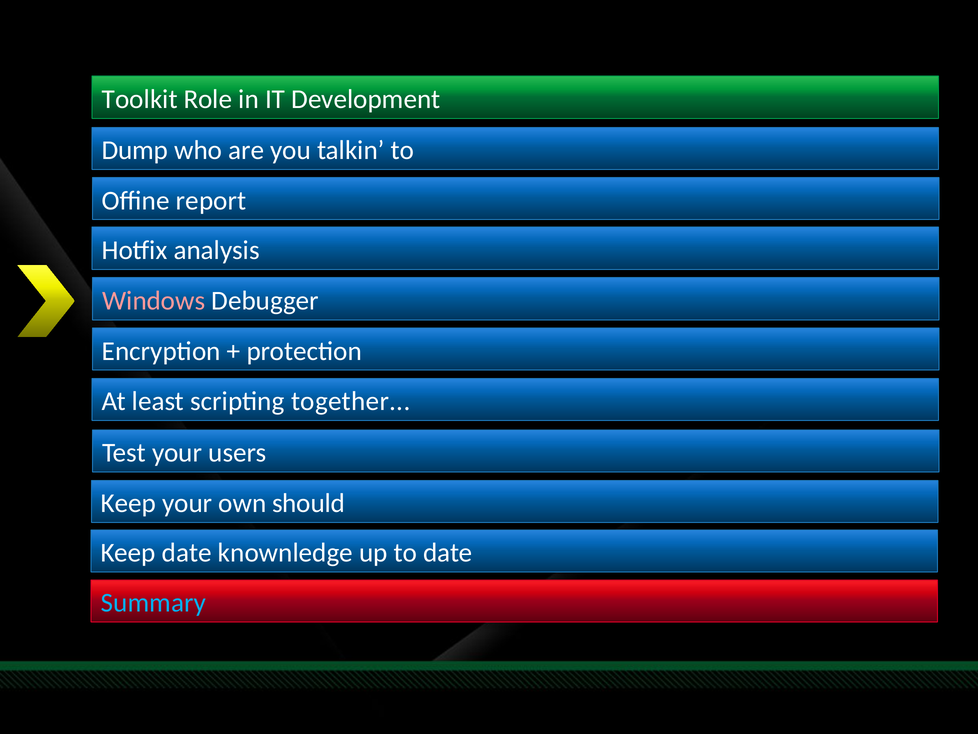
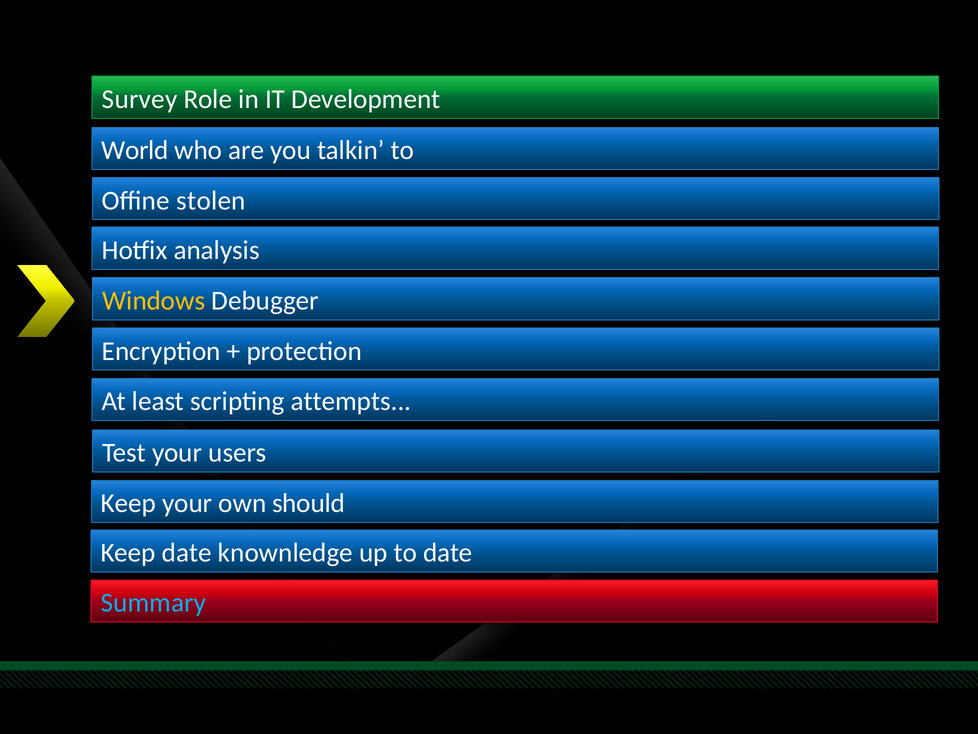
Toolkit: Toolkit -> Survey
Dump: Dump -> World
report: report -> stolen
Windows colour: pink -> yellow
together: together -> attempts
